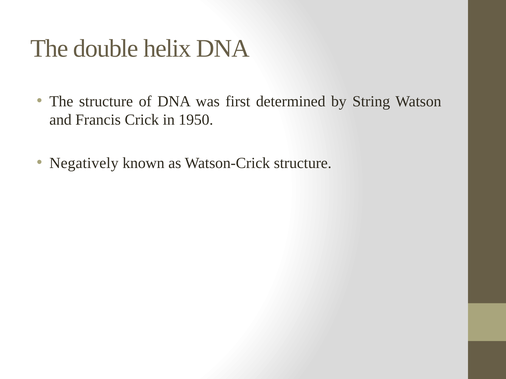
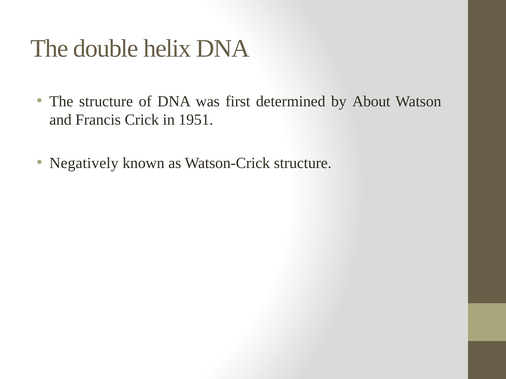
String: String -> About
1950: 1950 -> 1951
